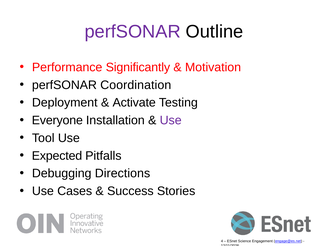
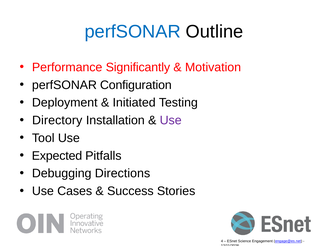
perfSONAR at (133, 32) colour: purple -> blue
Coordination: Coordination -> Configuration
Activate: Activate -> Initiated
Everyone: Everyone -> Directory
